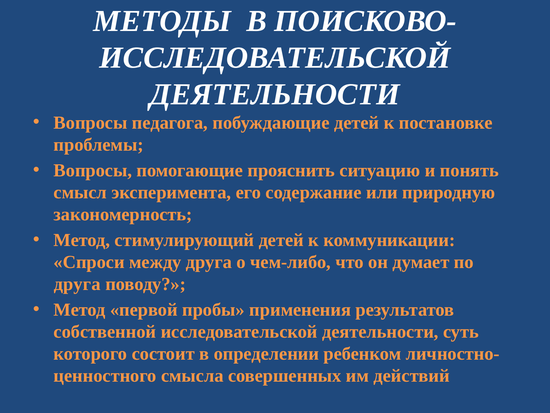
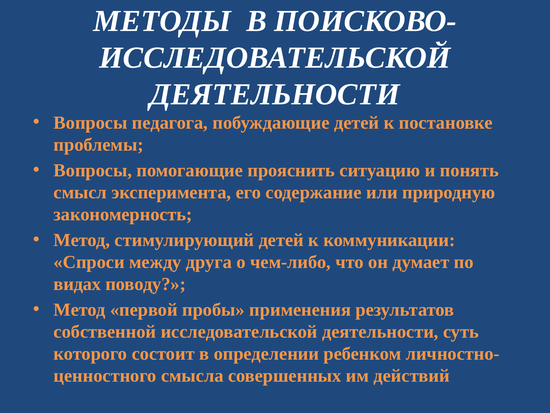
друга at (77, 284): друга -> видах
